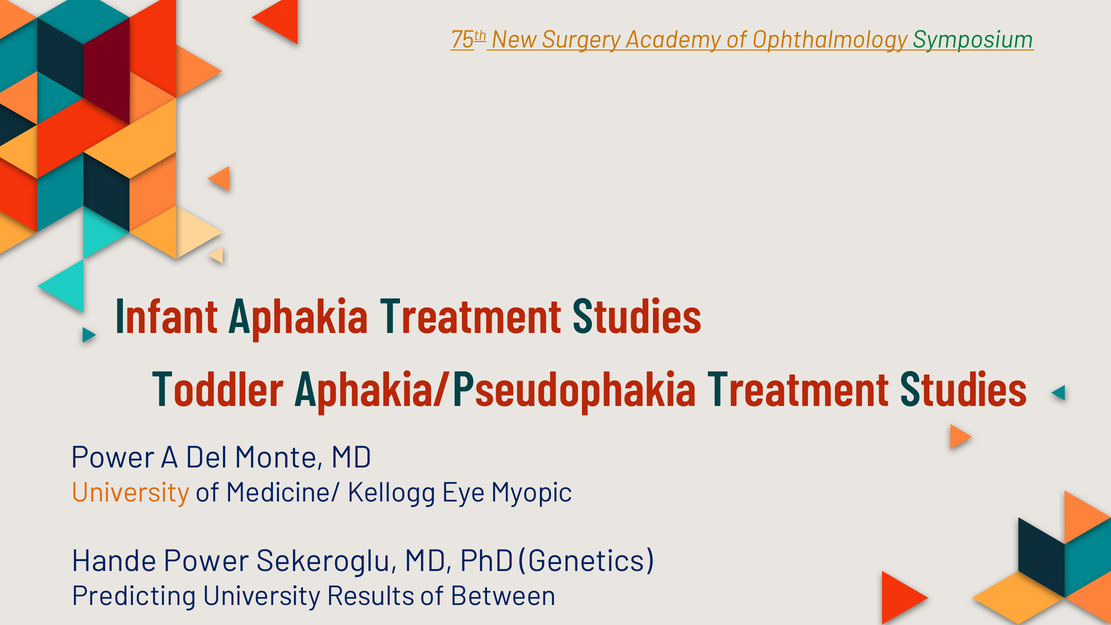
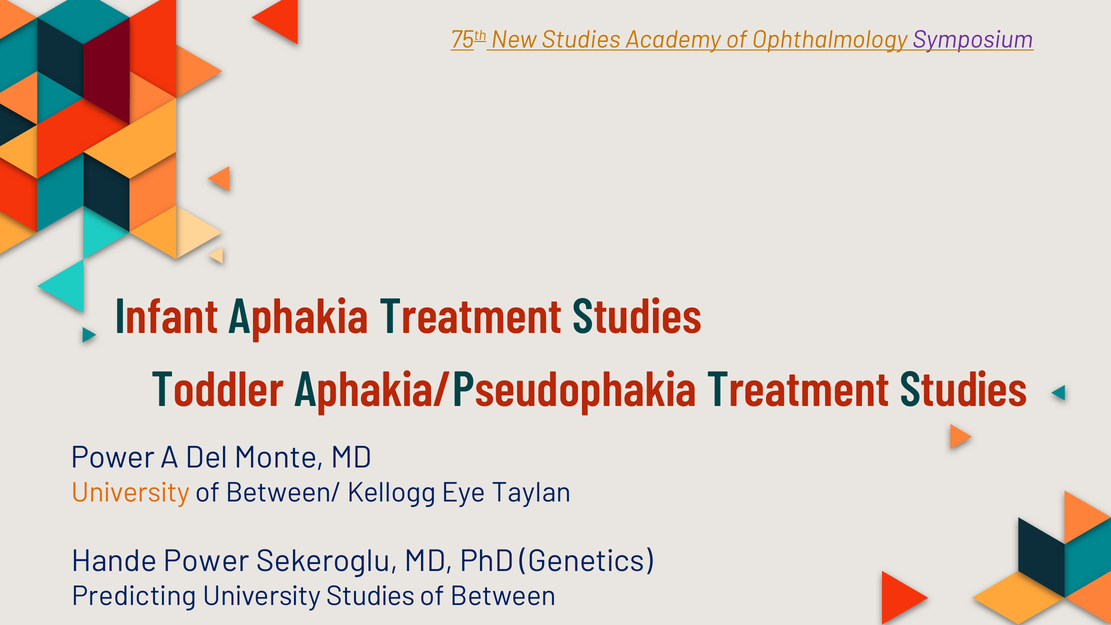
New Surgery: Surgery -> Studies
Symposium colour: green -> purple
Medicine/: Medicine/ -> Between/
Myopic: Myopic -> Taylan
University Results: Results -> Studies
